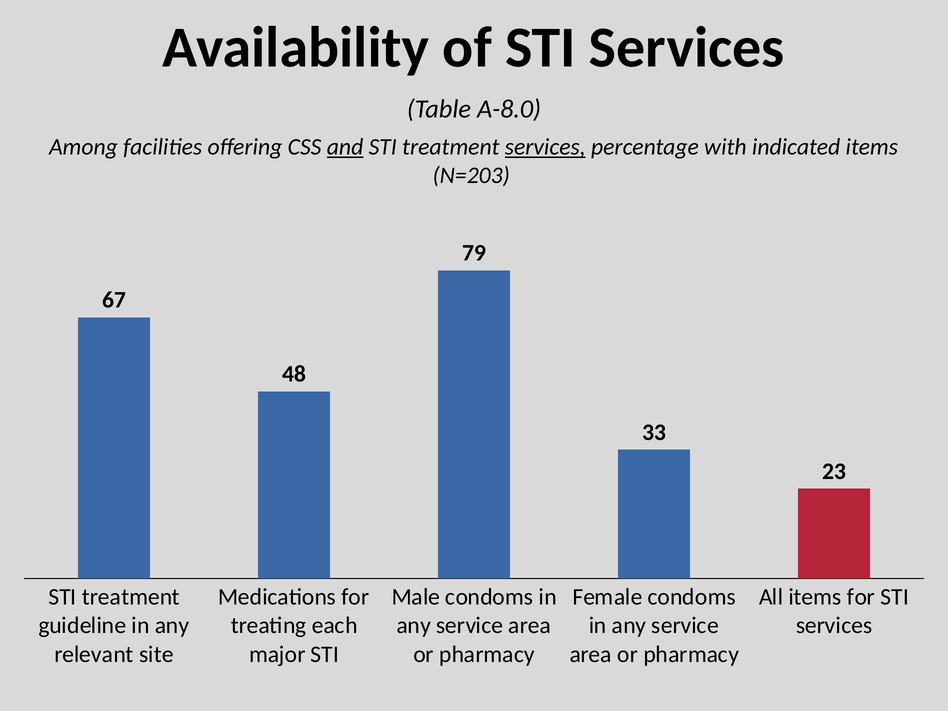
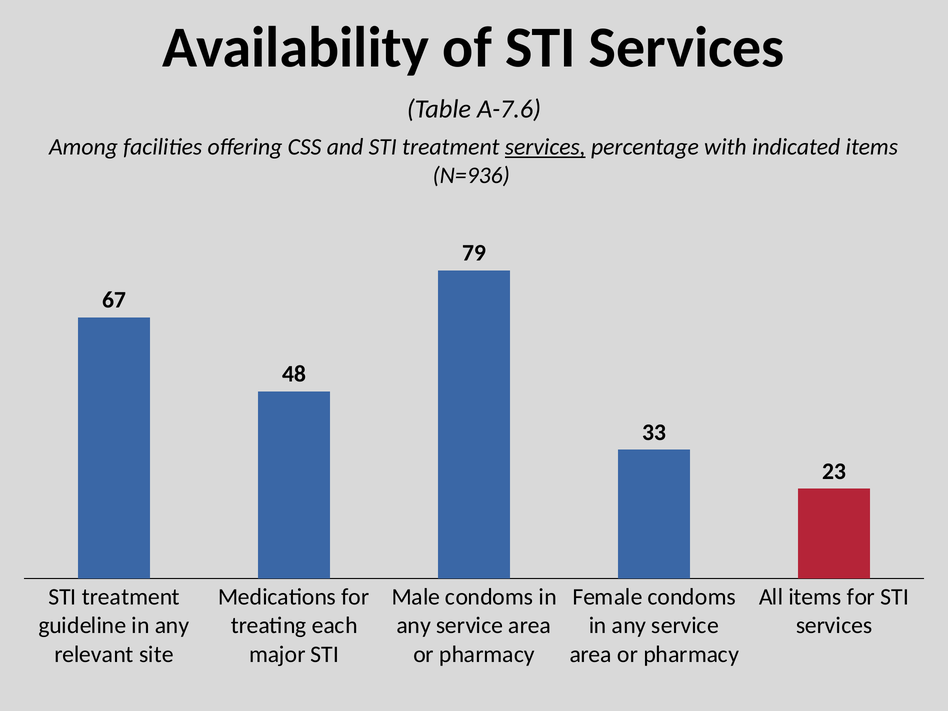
A-8.0: A-8.0 -> A-7.6
and underline: present -> none
N=203: N=203 -> N=936
